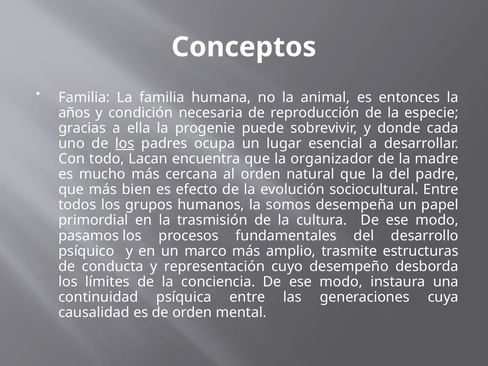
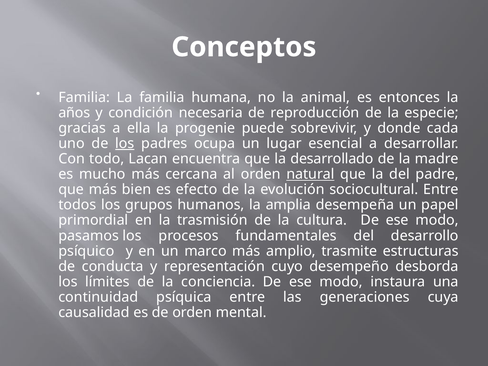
organizador: organizador -> desarrollado
natural underline: none -> present
somos: somos -> amplia
